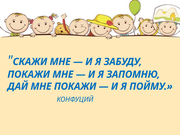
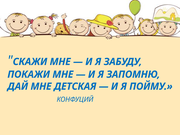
МНЕ ПОКАЖИ: ПОКАЖИ -> ДЕТСКАЯ
